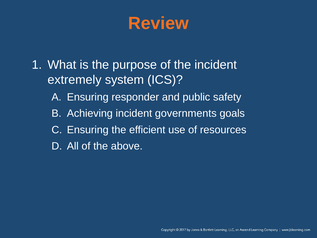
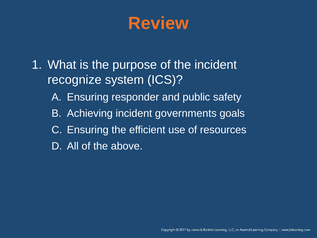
extremely: extremely -> recognize
